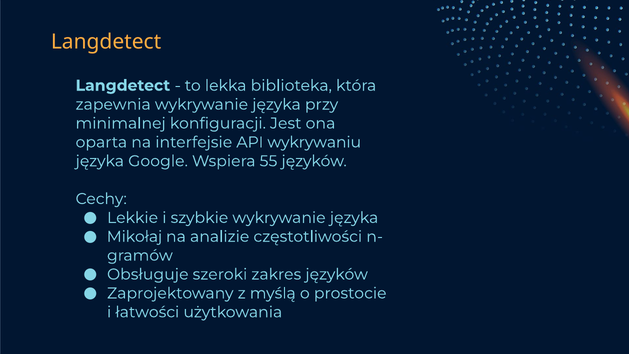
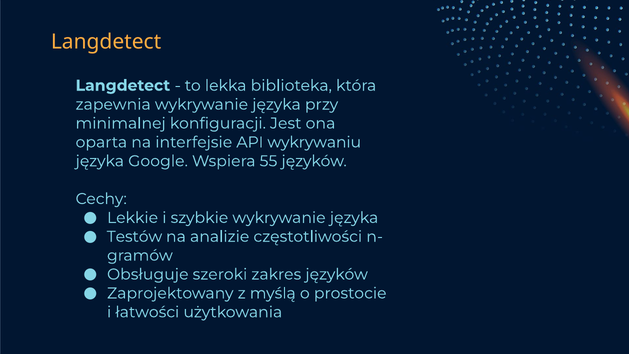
Mikołaj: Mikołaj -> Testów
